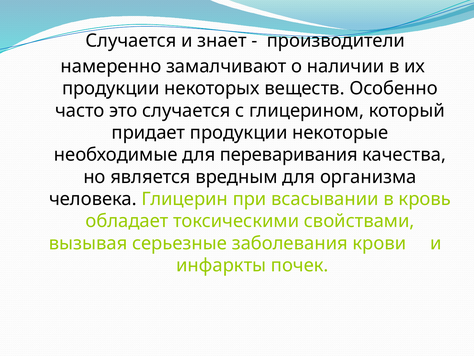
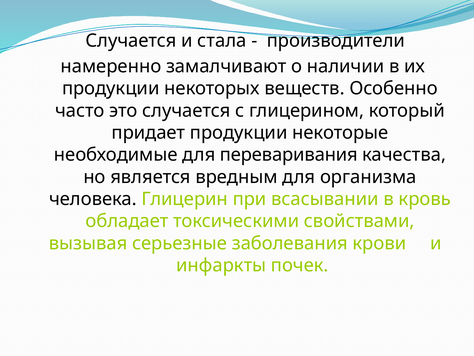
знает: знает -> стала
